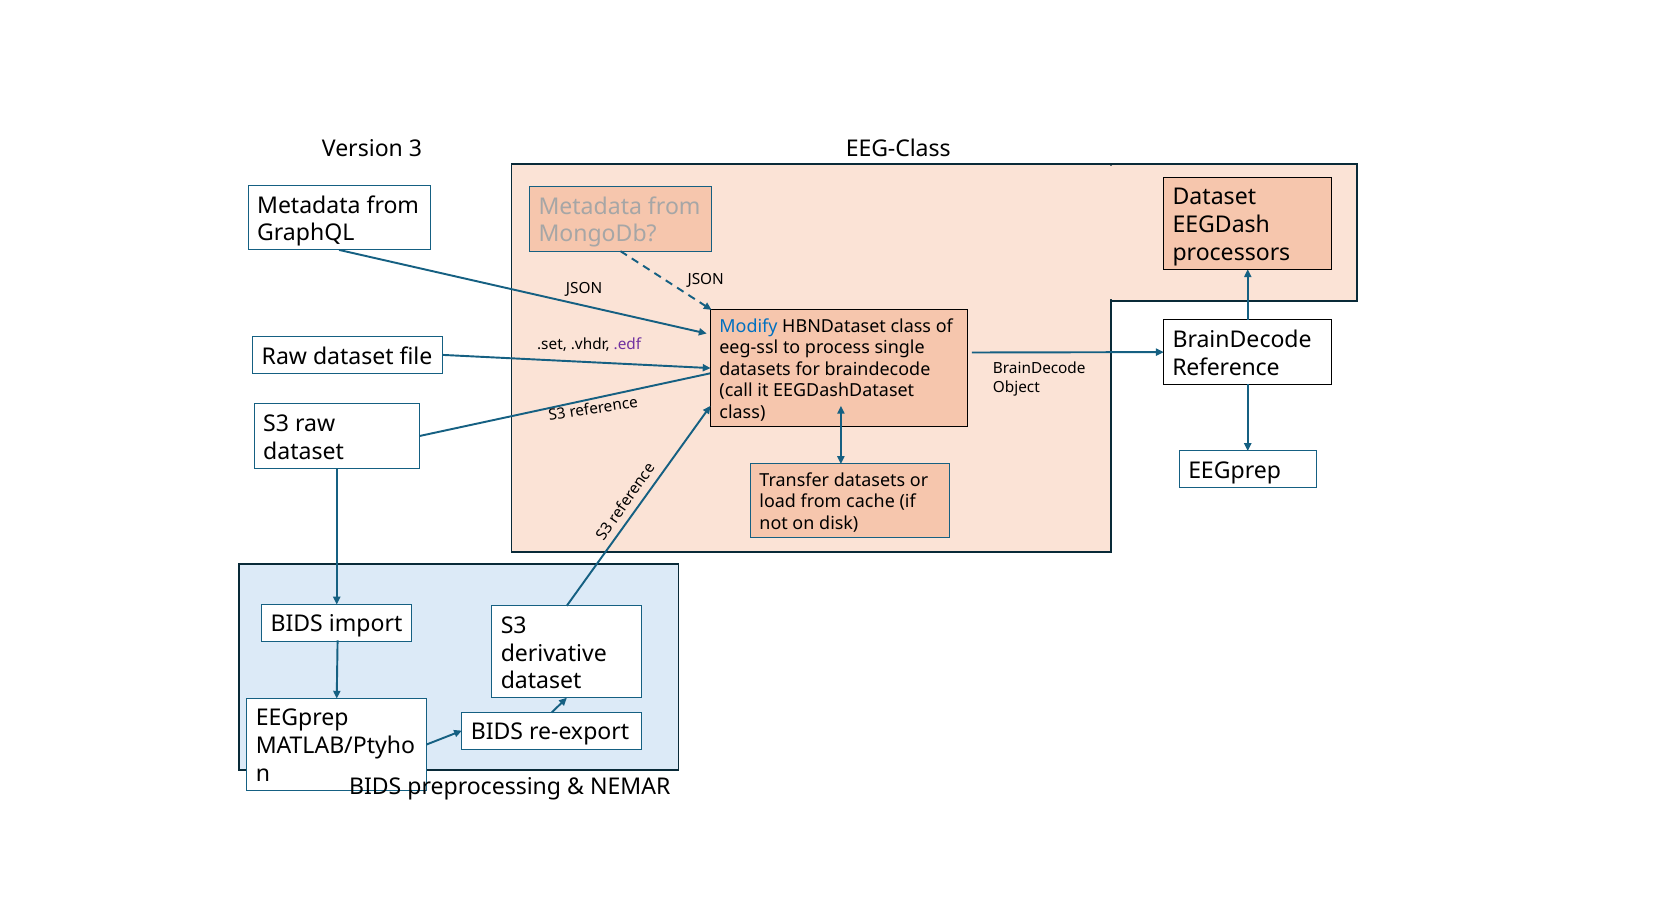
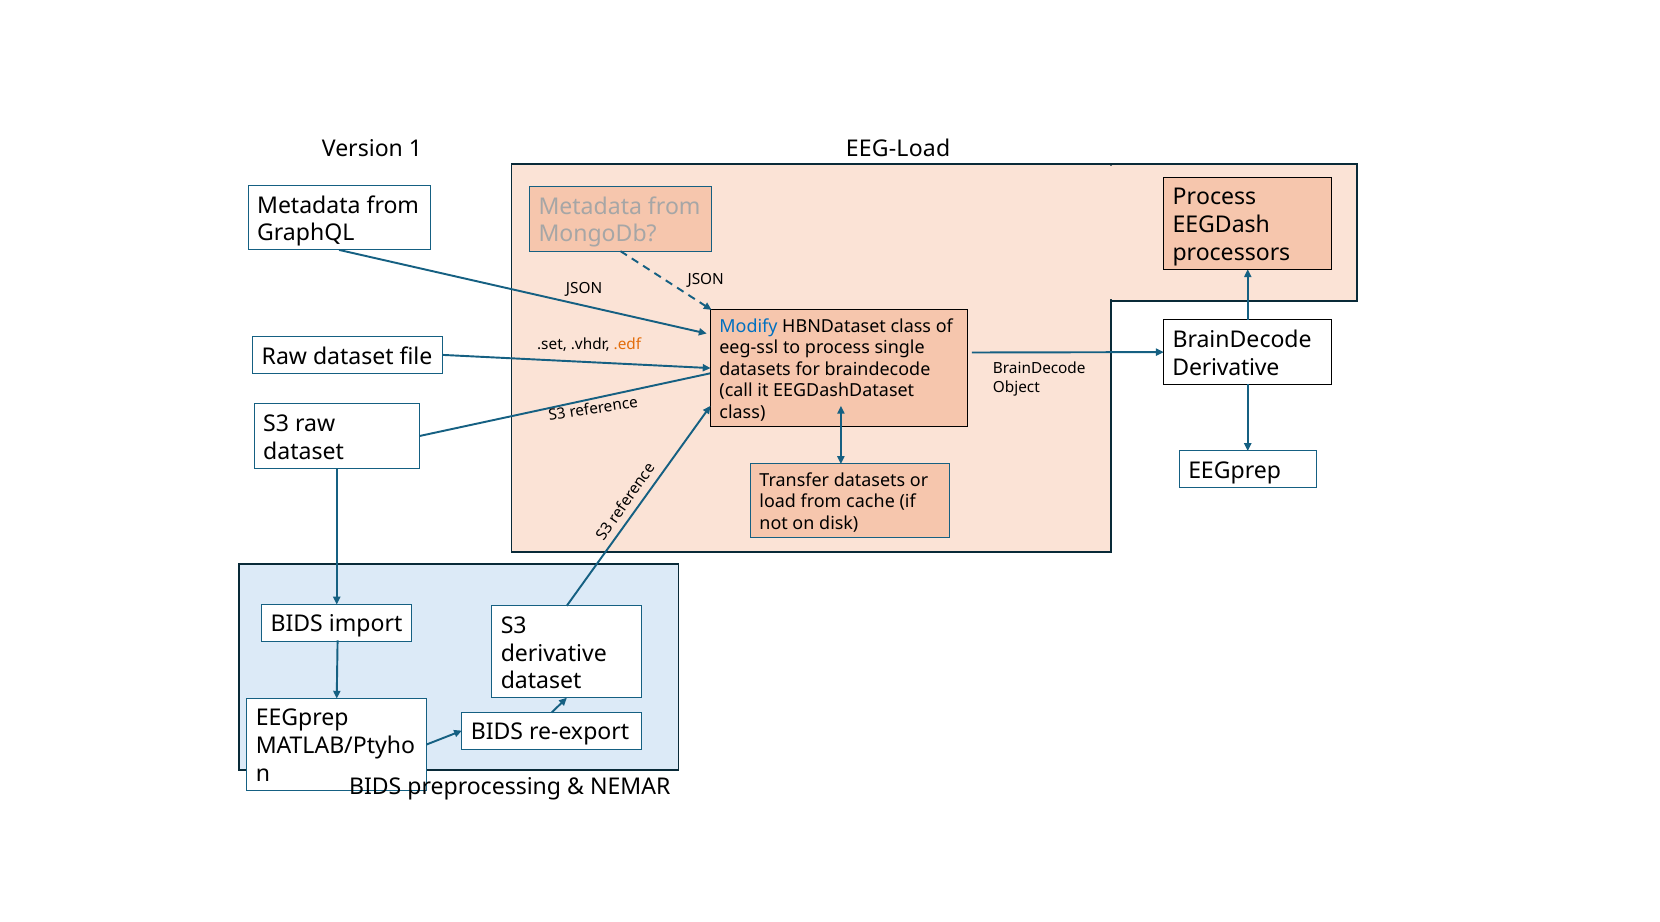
Version 3: 3 -> 1
EEG-Class: EEG-Class -> EEG-Load
Dataset at (1214, 197): Dataset -> Process
.edf colour: purple -> orange
Reference at (1226, 368): Reference -> Derivative
